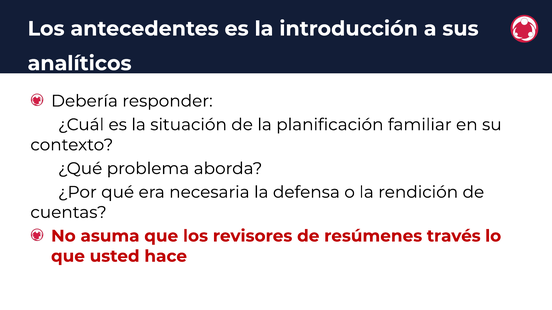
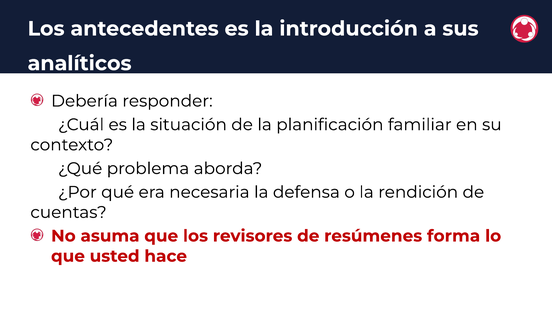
través: través -> forma
